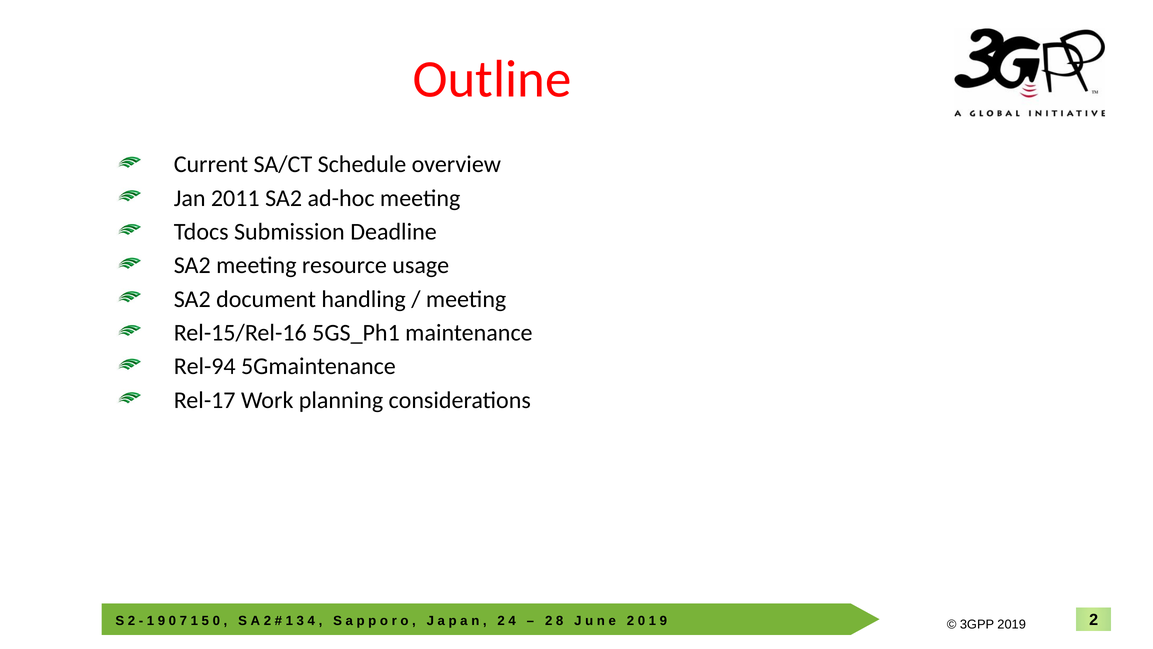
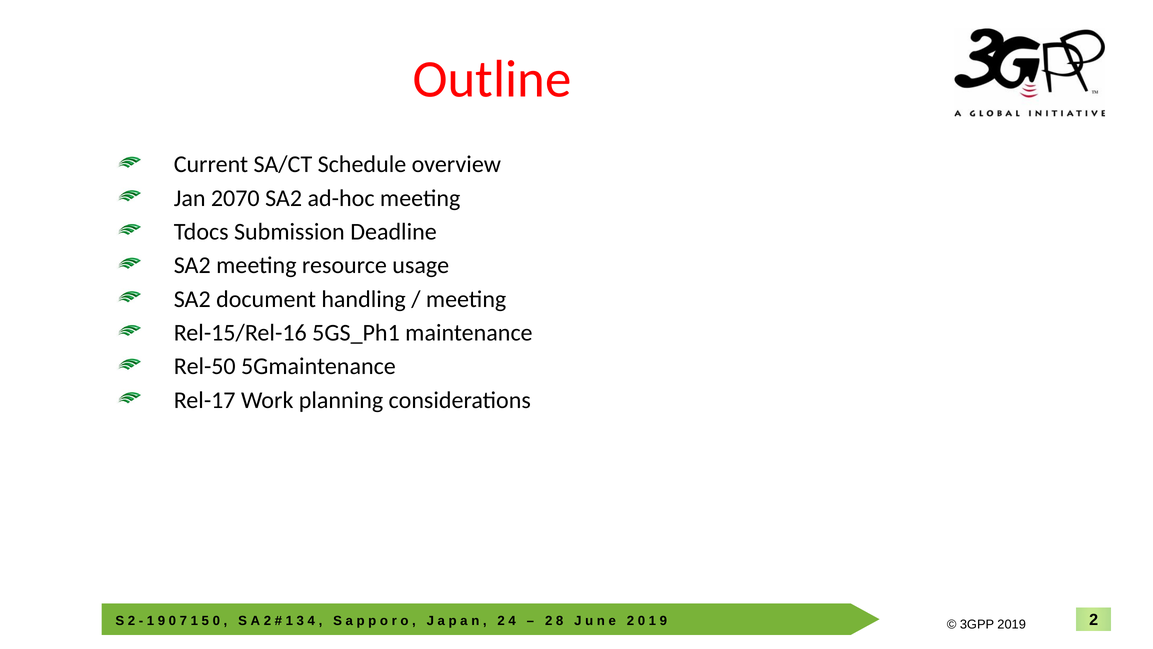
2011: 2011 -> 2070
Rel-94: Rel-94 -> Rel-50
